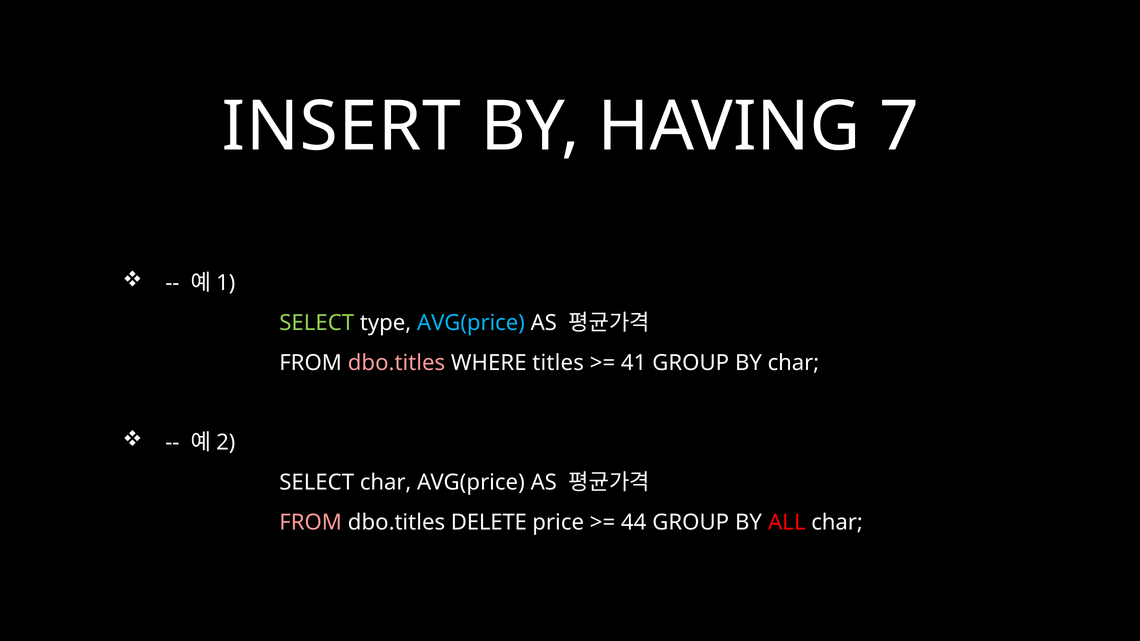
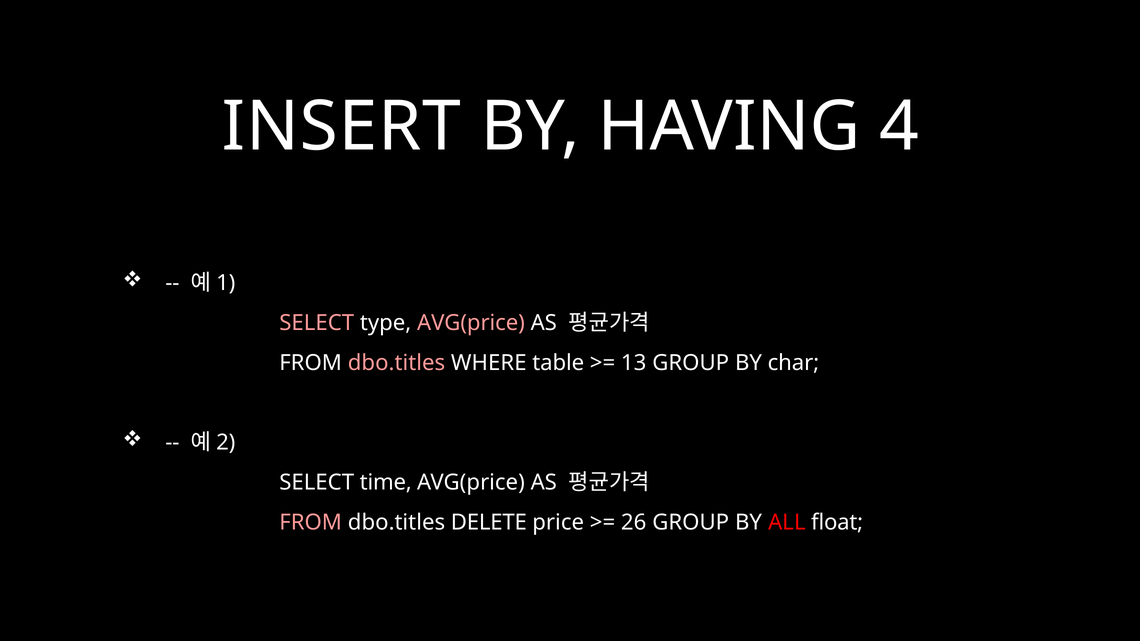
7: 7 -> 4
SELECT at (317, 323) colour: light green -> pink
AVG(price at (471, 323) colour: light blue -> pink
titles: titles -> table
41: 41 -> 13
SELECT char: char -> time
44: 44 -> 26
ALL char: char -> float
